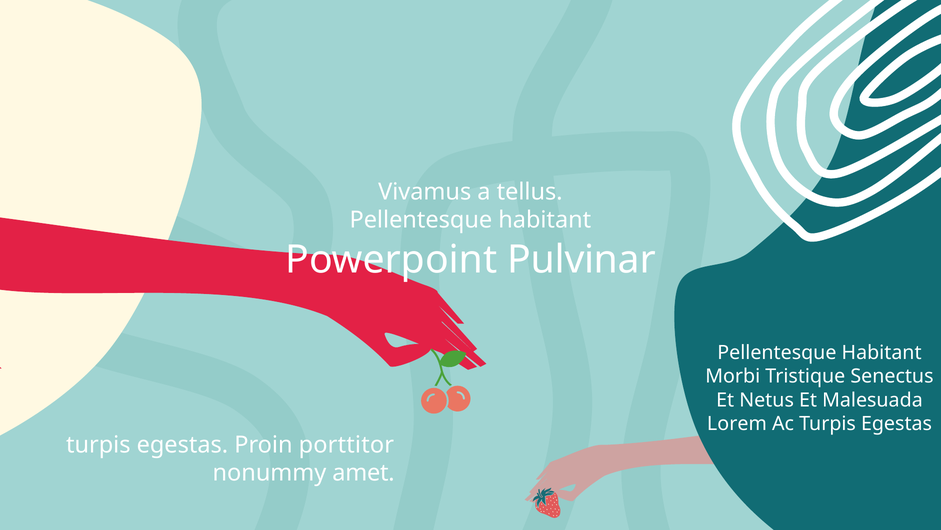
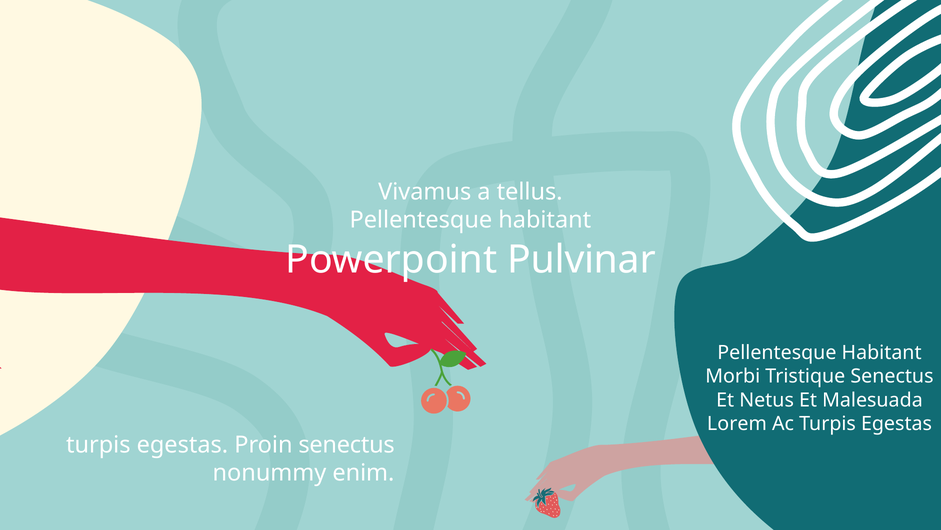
Proin porttitor: porttitor -> senectus
amet: amet -> enim
